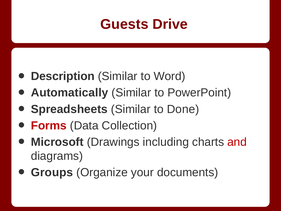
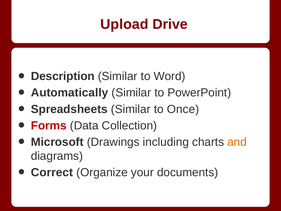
Guests: Guests -> Upload
Done: Done -> Once
and colour: red -> orange
Groups: Groups -> Correct
